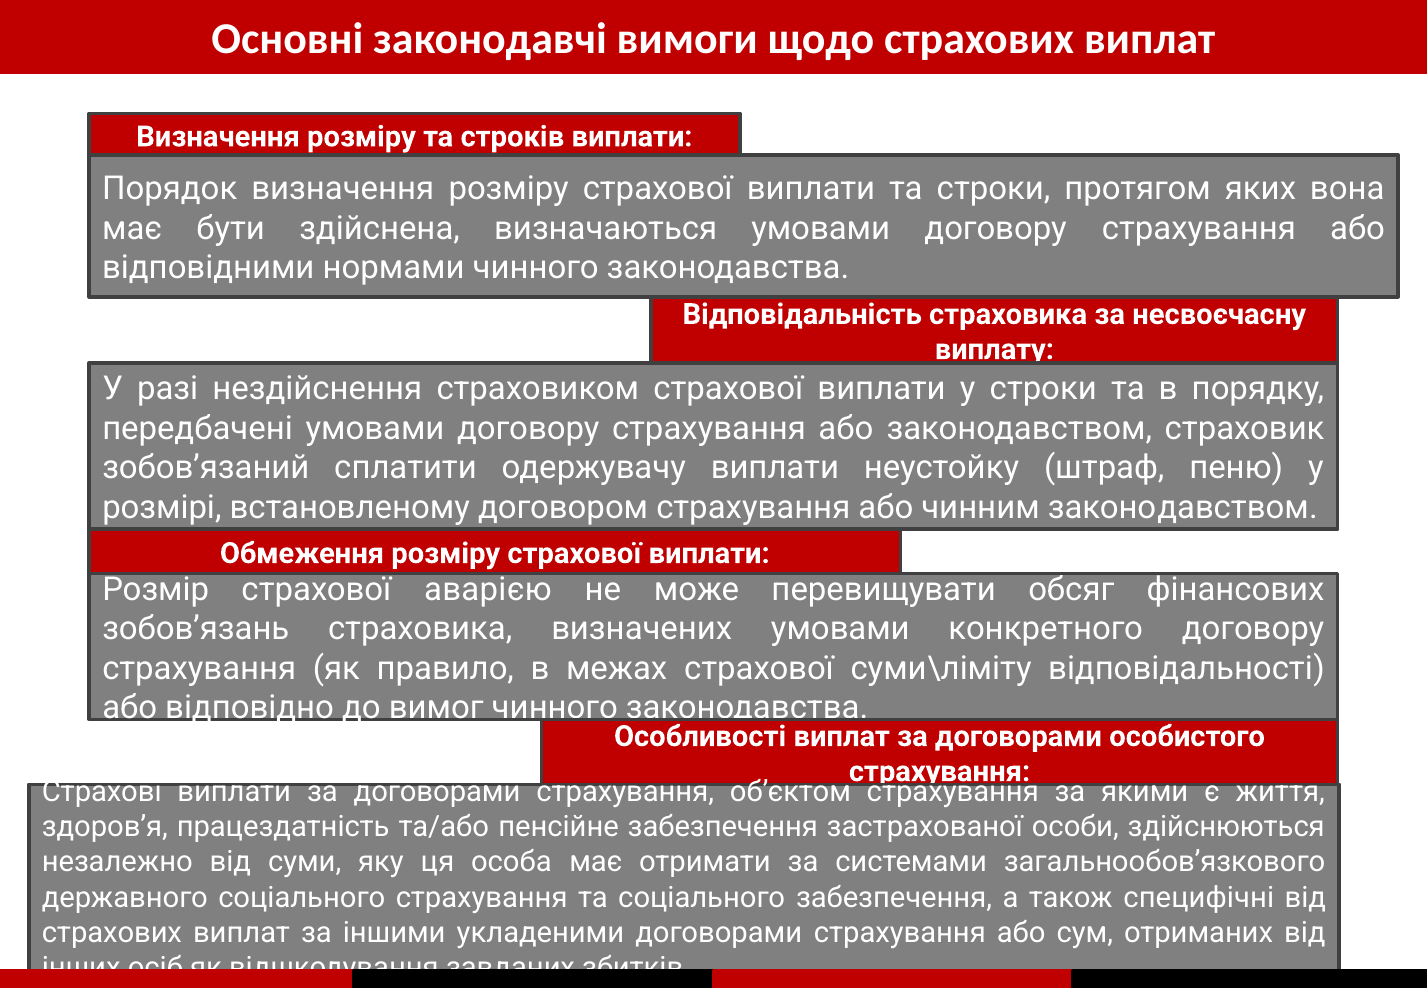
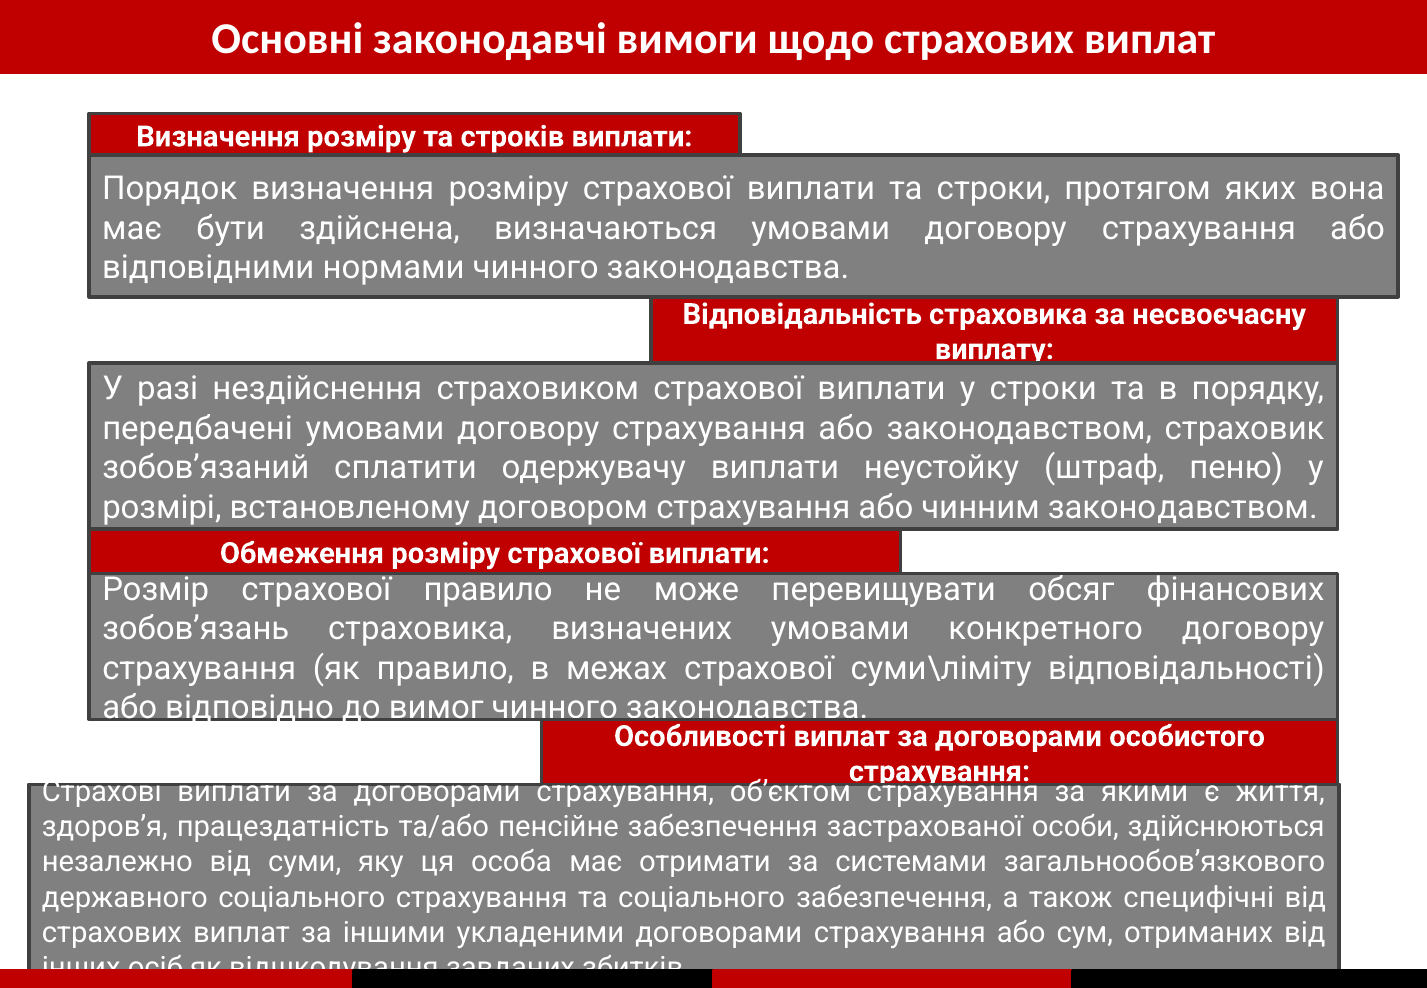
страхової аварією: аварією -> правило
